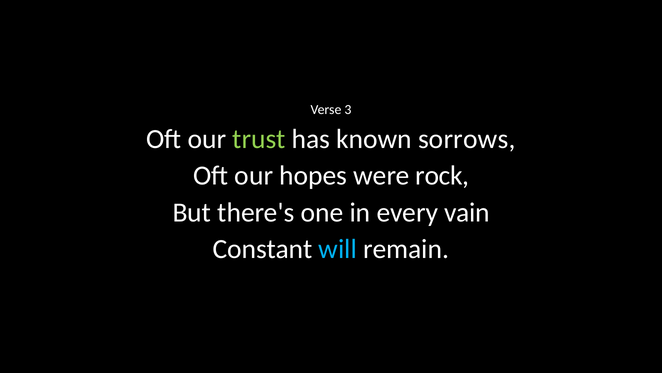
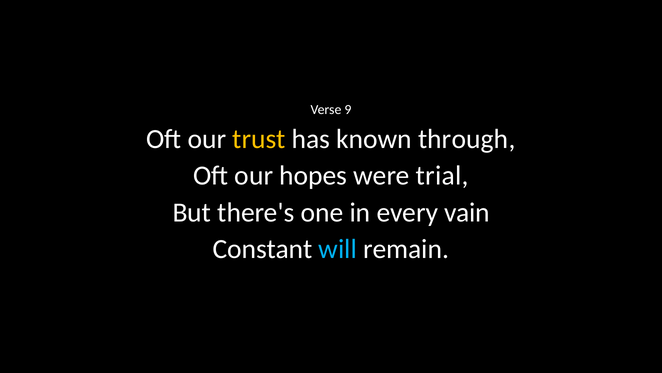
3: 3 -> 9
trust colour: light green -> yellow
sorrows: sorrows -> through
rock: rock -> trial
